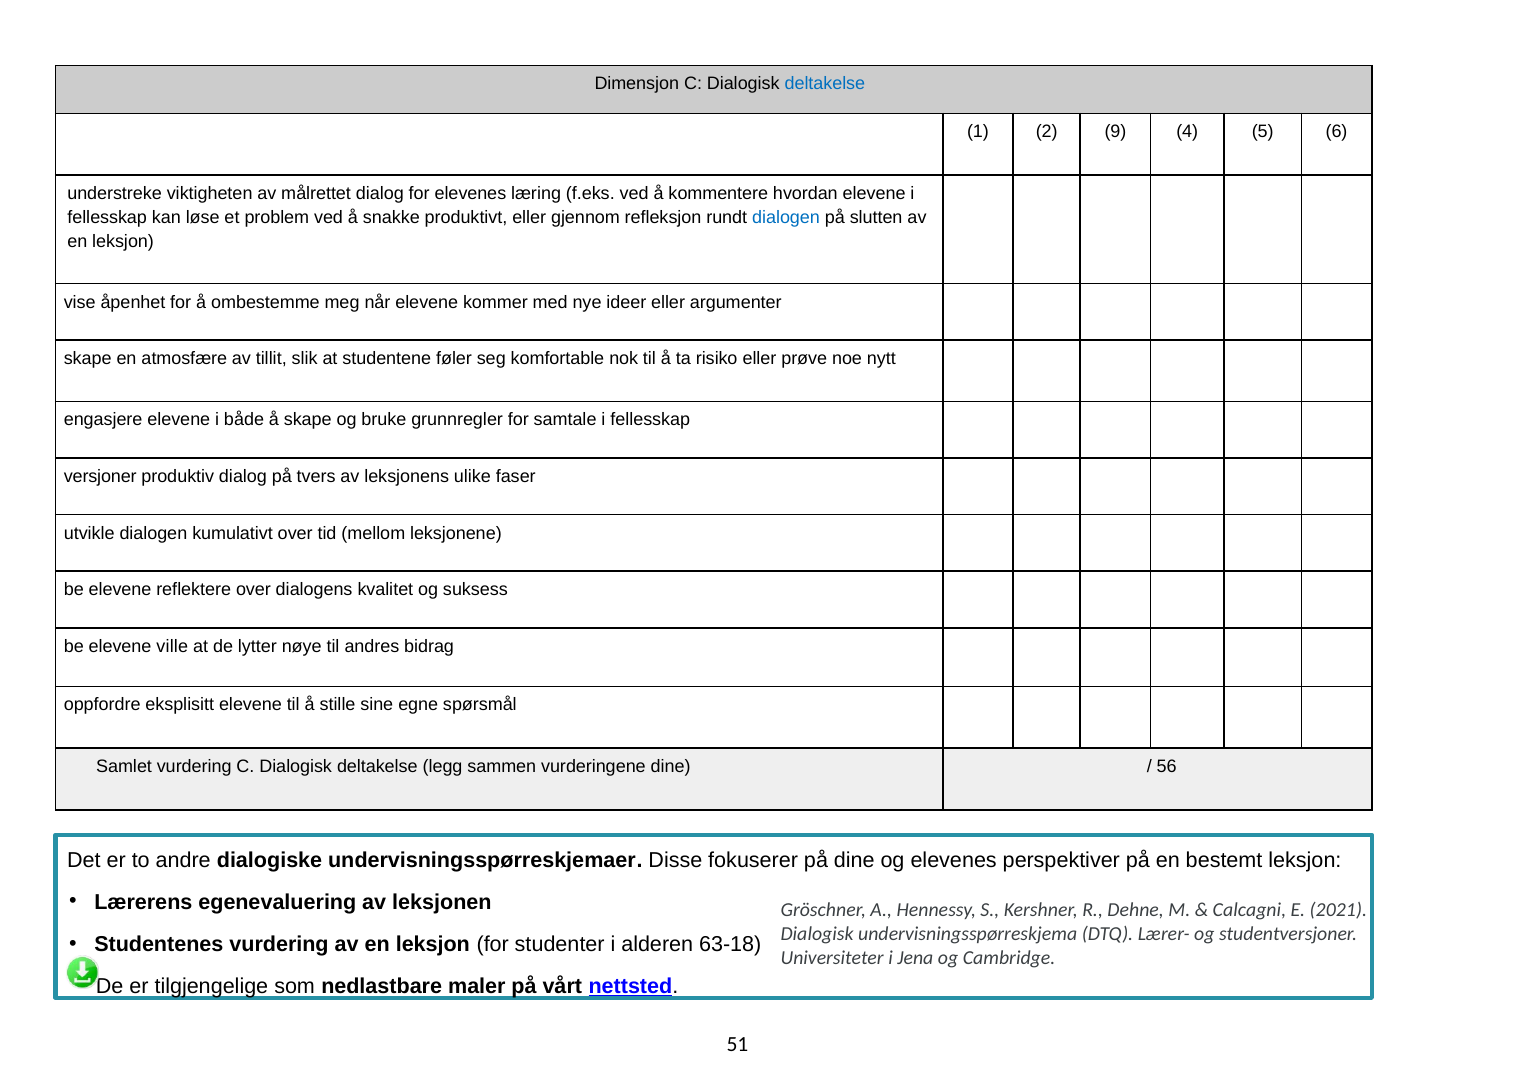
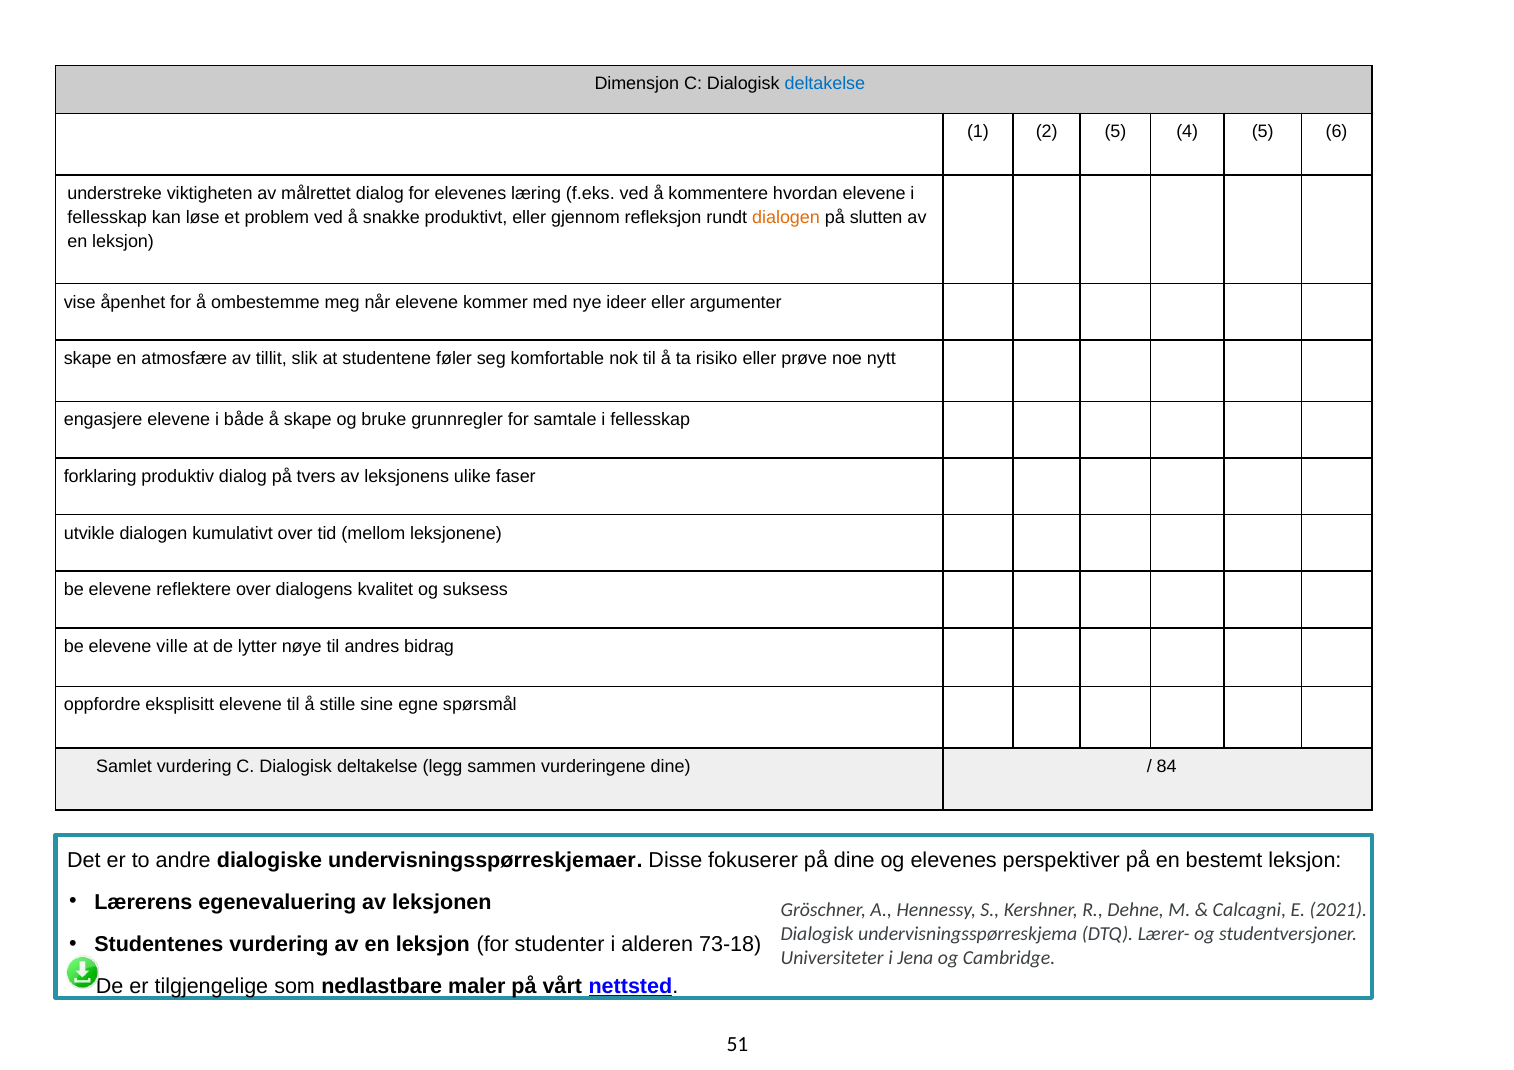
2 9: 9 -> 5
dialogen at (786, 217) colour: blue -> orange
versjoner: versjoner -> forklaring
56: 56 -> 84
63-18: 63-18 -> 73-18
